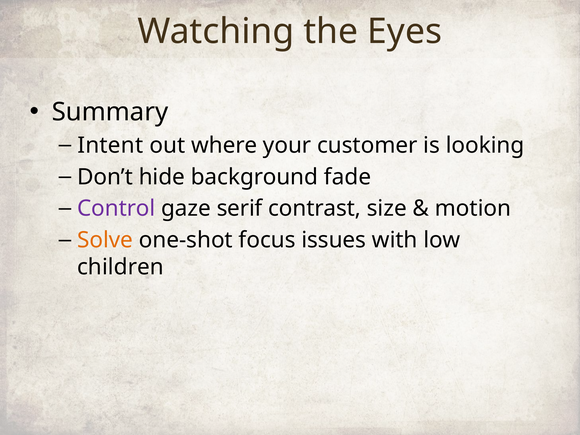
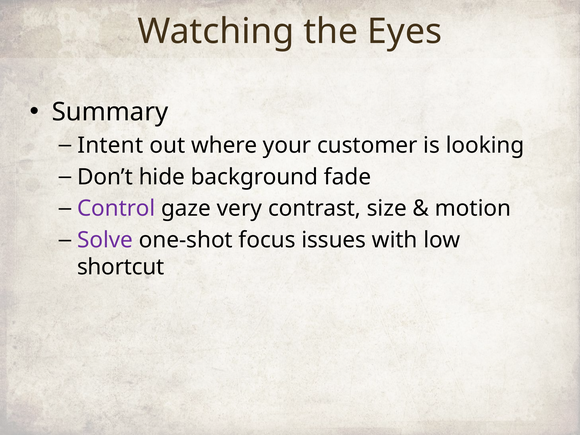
serif: serif -> very
Solve colour: orange -> purple
children: children -> shortcut
